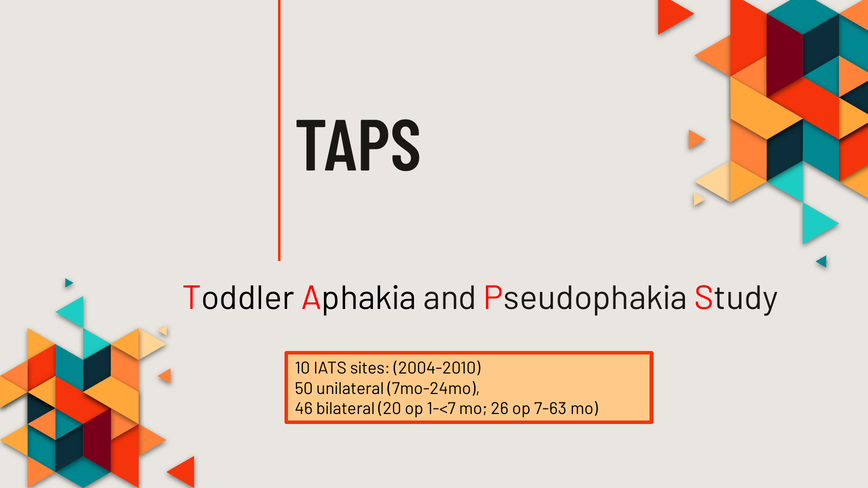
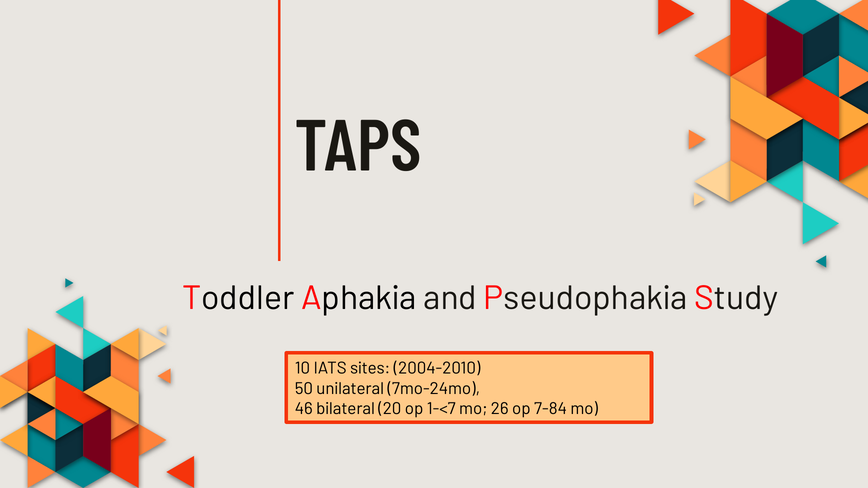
7-63: 7-63 -> 7-84
